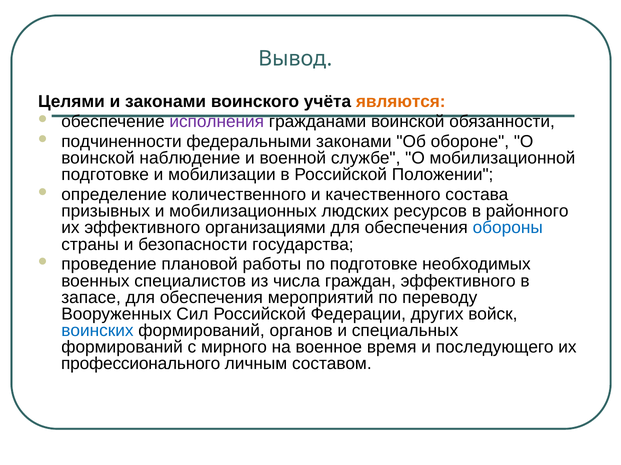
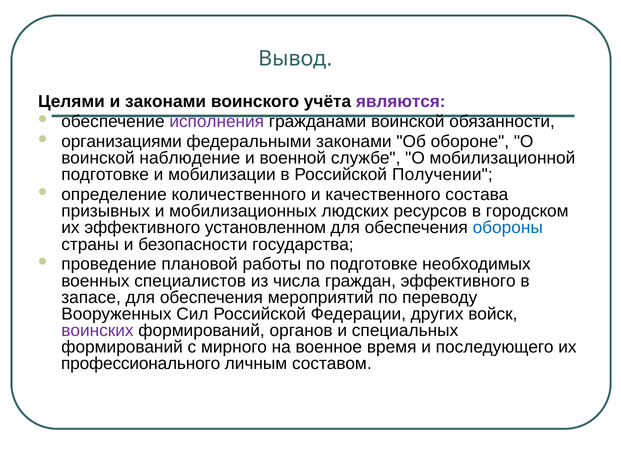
являются colour: orange -> purple
подчиненности: подчиненности -> организациями
Положении: Положении -> Получении
районного: районного -> городском
организациями: организациями -> установленном
воинских colour: blue -> purple
